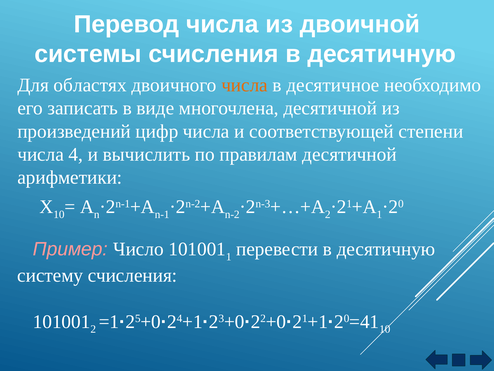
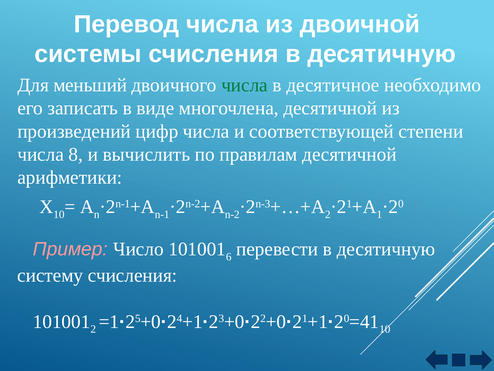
областях: областях -> меньший
числа at (245, 85) colour: orange -> green
4: 4 -> 8
1 at (229, 256): 1 -> 6
